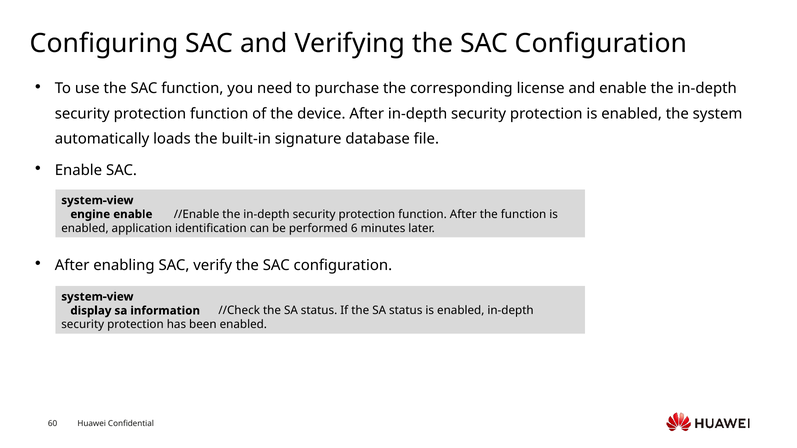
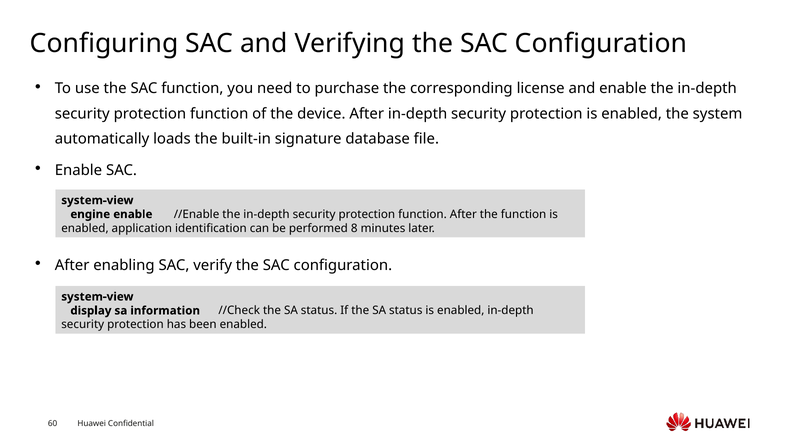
6: 6 -> 8
